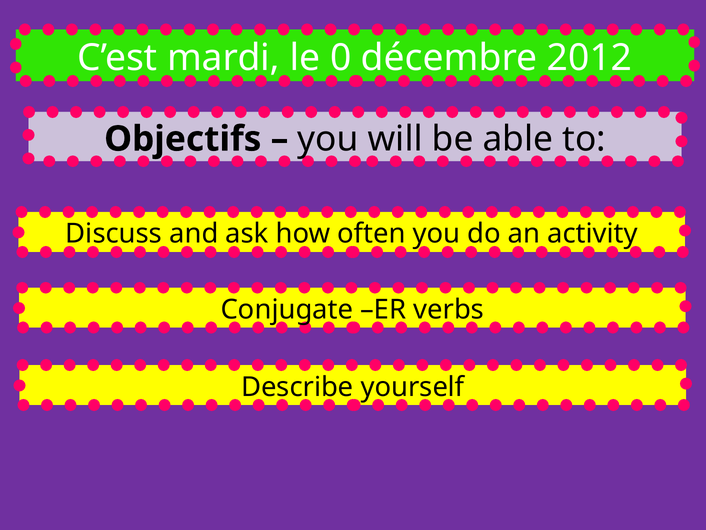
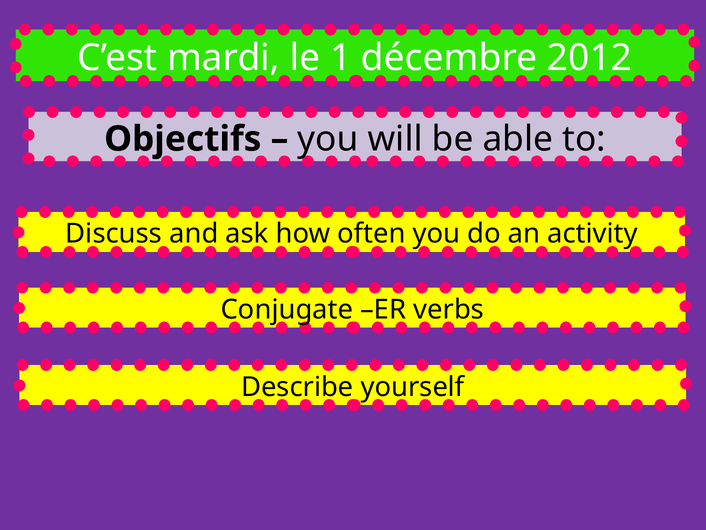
0: 0 -> 1
